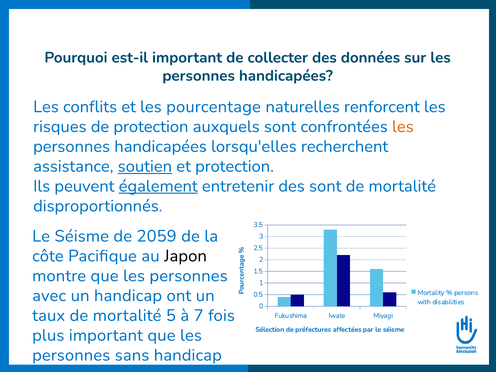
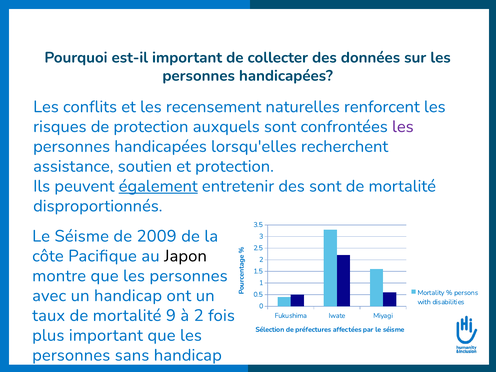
pourcentage: pourcentage -> recensement
les at (403, 127) colour: orange -> purple
soutien underline: present -> none
2059: 2059 -> 2009
5: 5 -> 9
à 7: 7 -> 2
